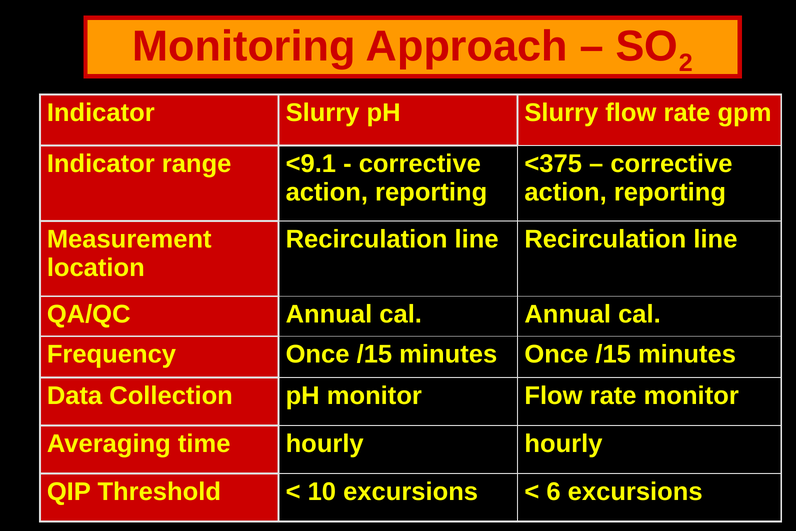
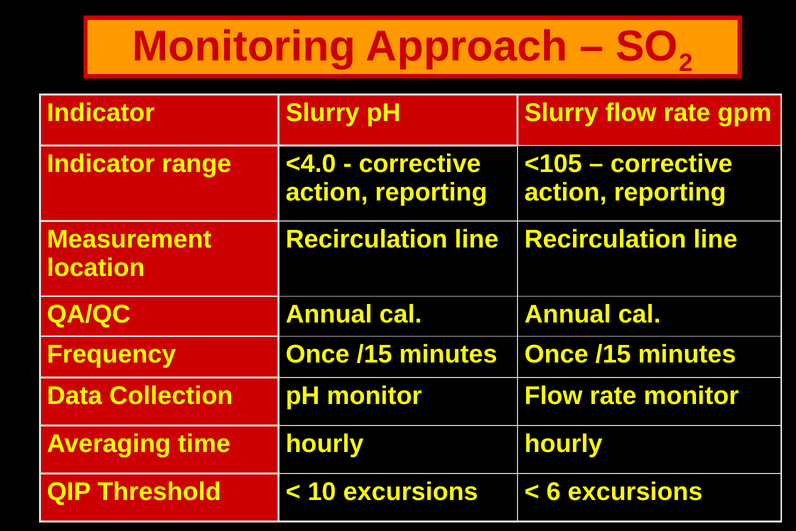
<9.1: <9.1 -> <4.0
<375: <375 -> <105
